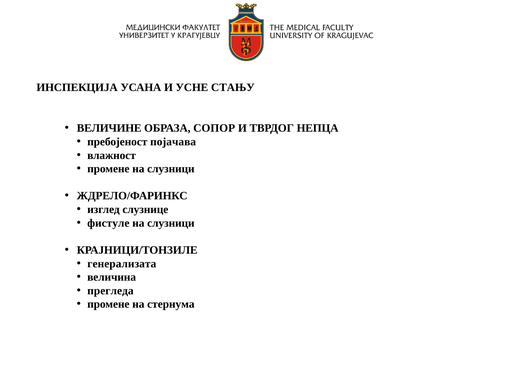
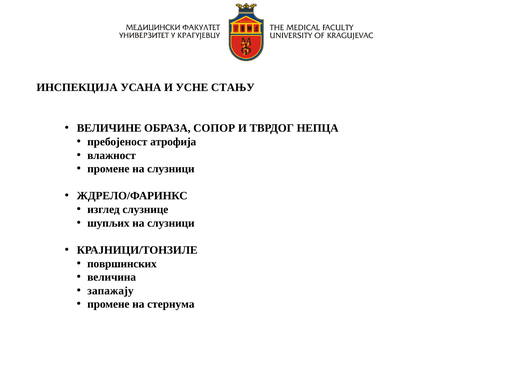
појачава: појачава -> атрофија
фистуле: фистуле -> шупљих
генерализата: генерализата -> површинских
прегледа: прегледа -> запажају
